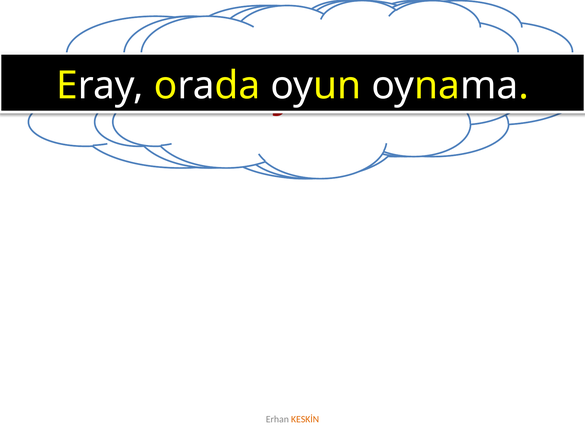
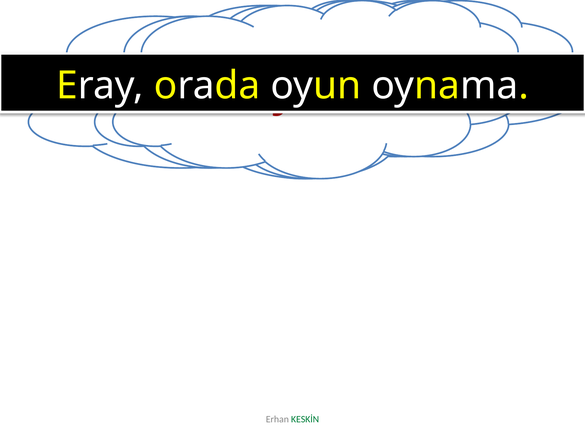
KESKİN colour: orange -> green
